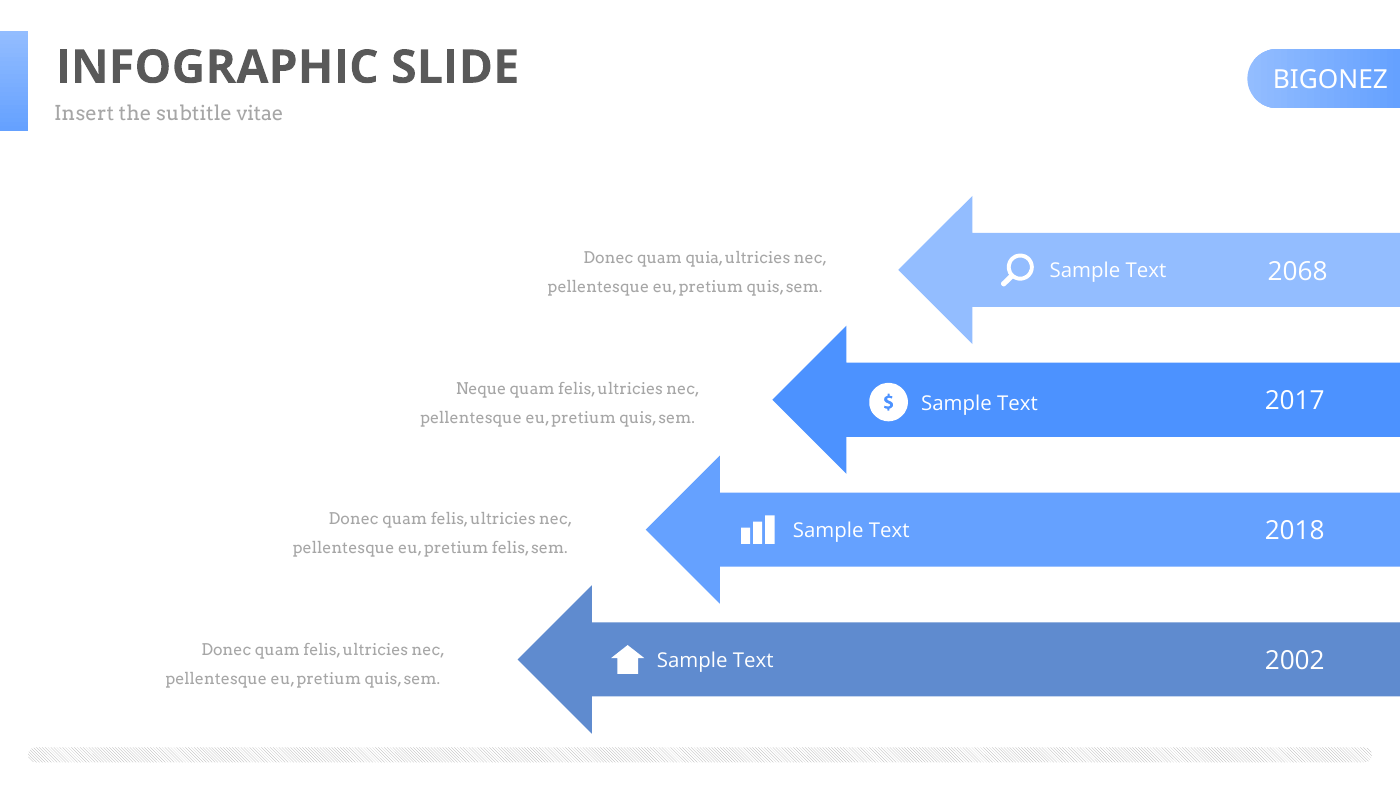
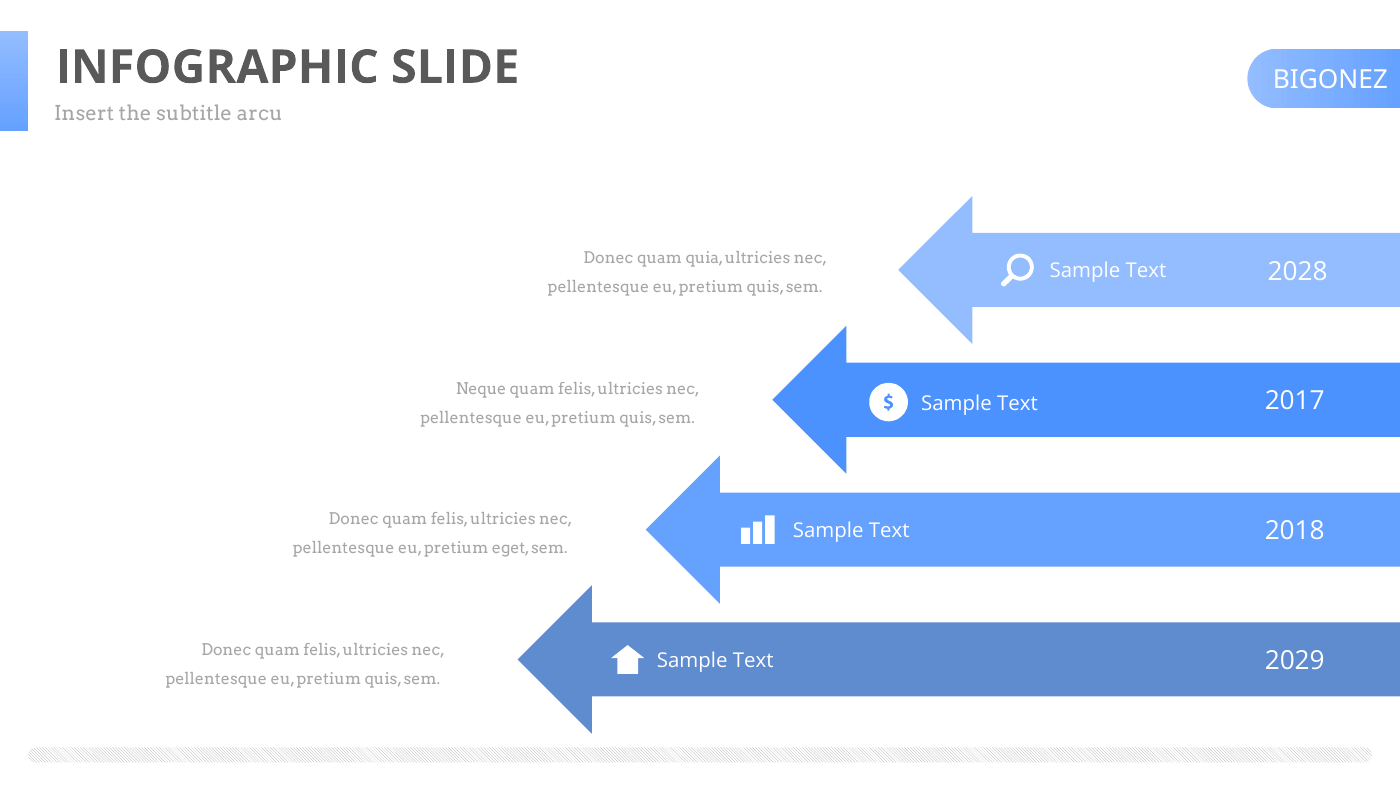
vitae: vitae -> arcu
2068: 2068 -> 2028
pretium felis: felis -> eget
2002: 2002 -> 2029
